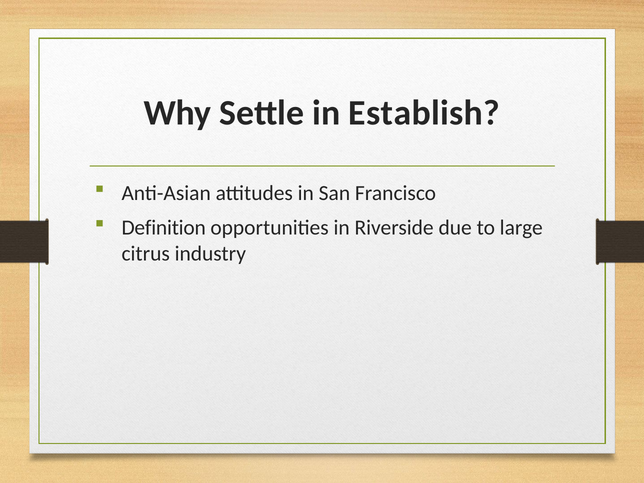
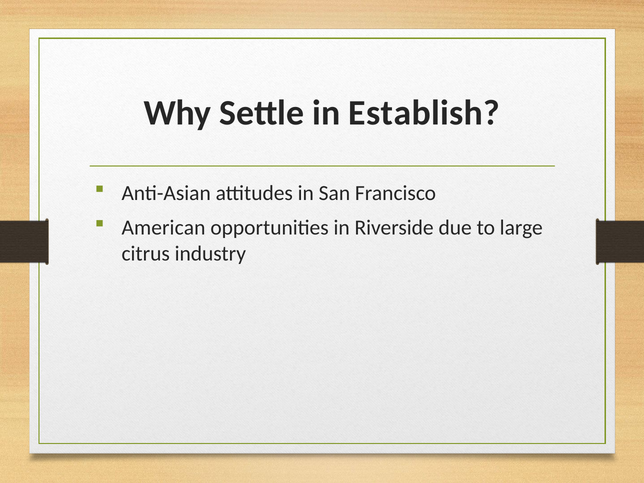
Definition: Definition -> American
